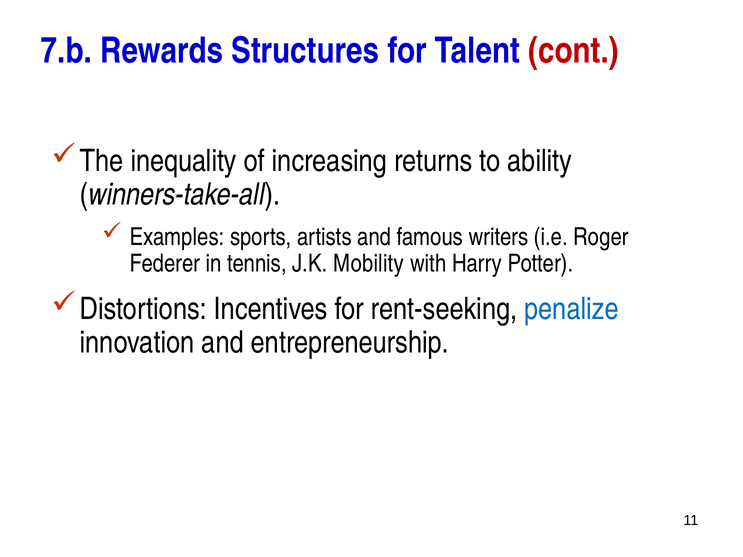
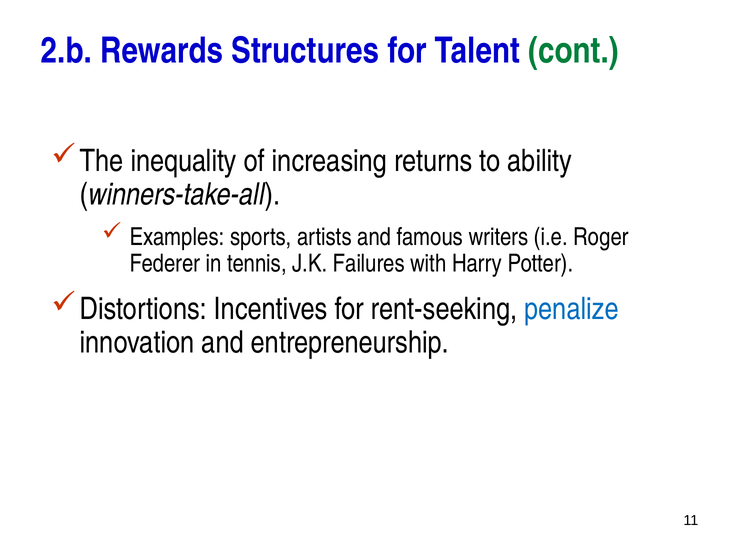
7.b: 7.b -> 2.b
cont colour: red -> green
Mobility: Mobility -> Failures
